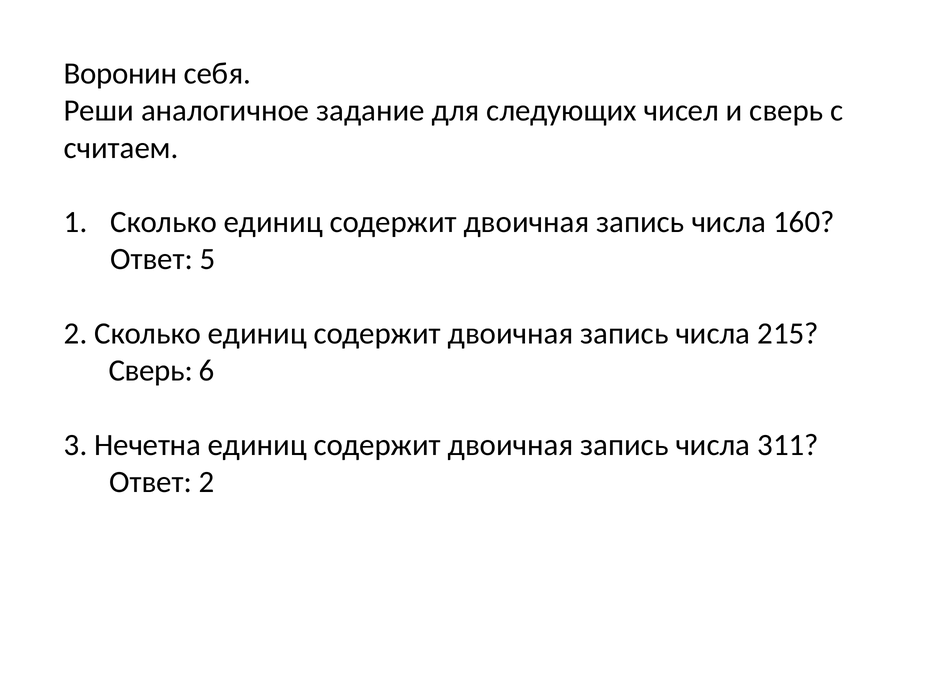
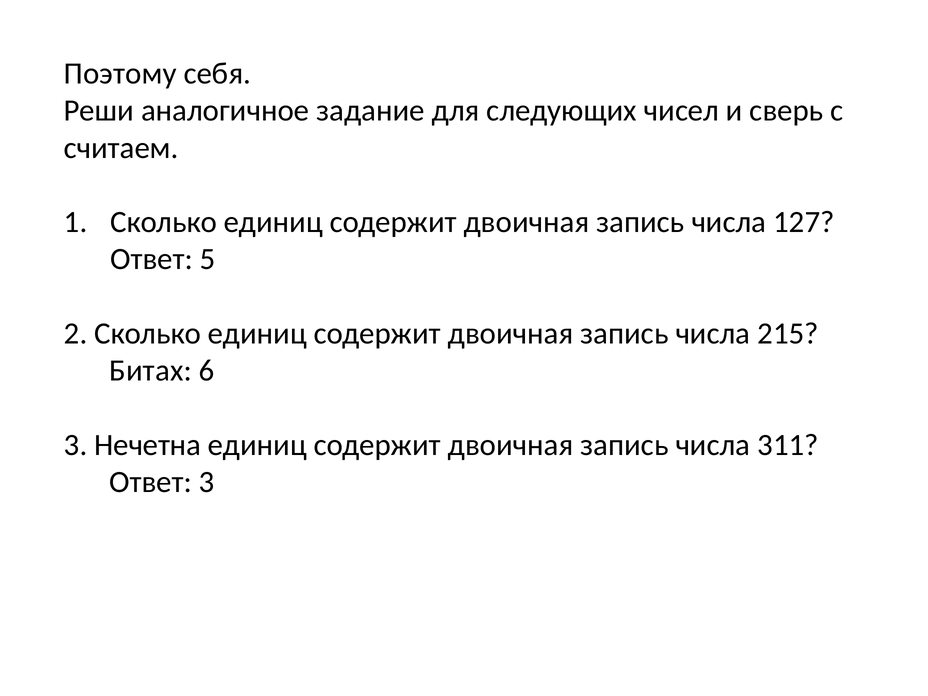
Воронин: Воронин -> Поэтому
160: 160 -> 127
Сверь at (151, 371): Сверь -> Битах
Ответ 2: 2 -> 3
